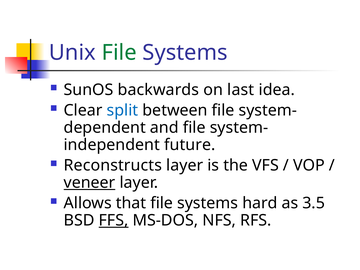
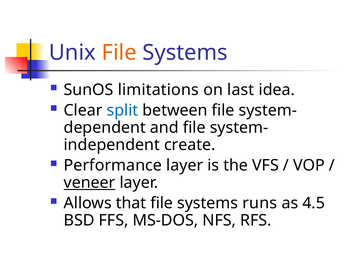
File at (119, 53) colour: green -> orange
backwards: backwards -> limitations
future: future -> create
Reconstructs: Reconstructs -> Performance
hard: hard -> runs
3.5: 3.5 -> 4.5
FFS underline: present -> none
